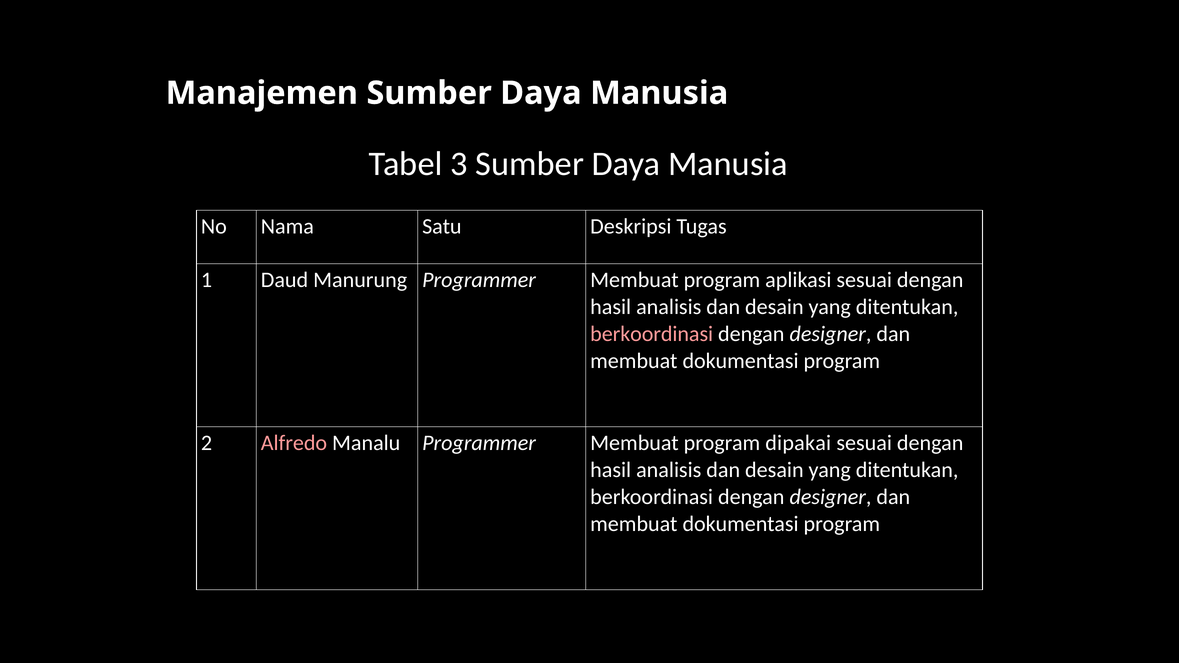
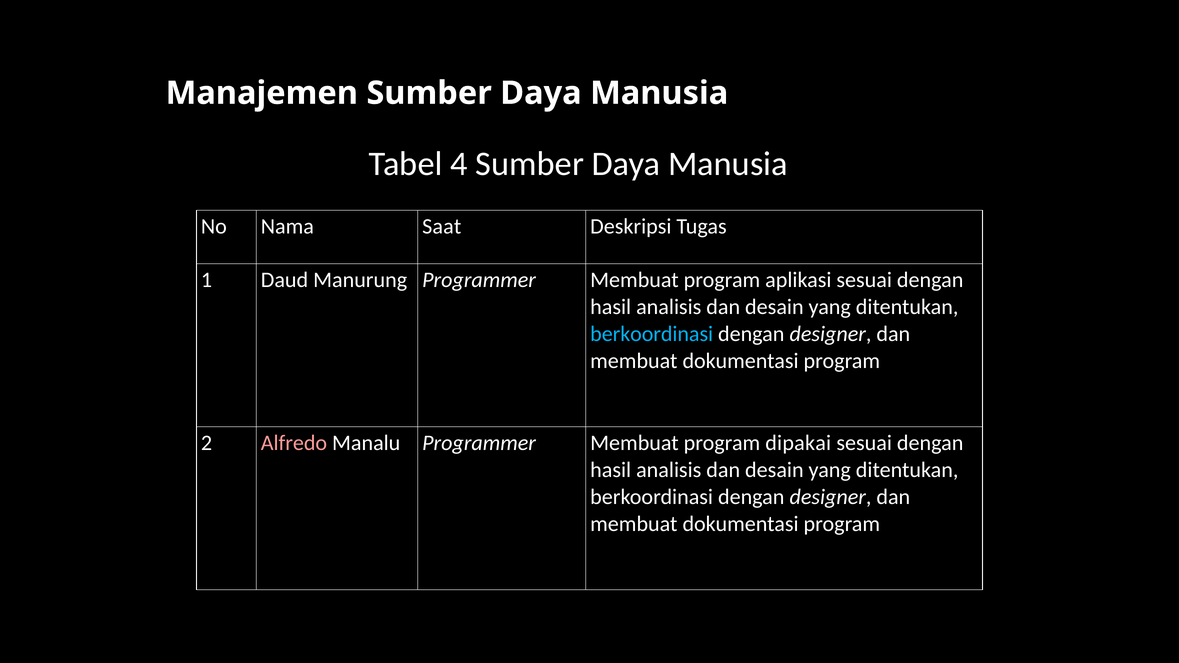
3: 3 -> 4
Satu: Satu -> Saat
berkoordinasi at (652, 334) colour: pink -> light blue
